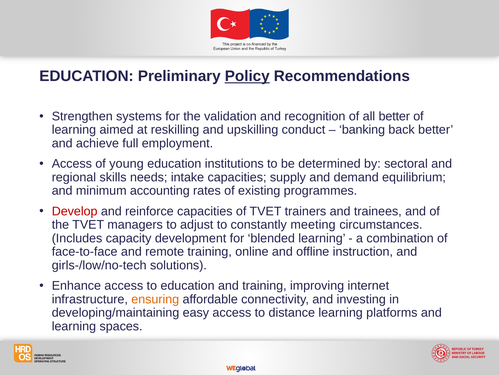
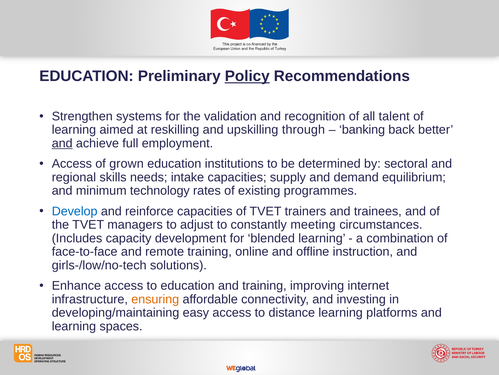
all better: better -> talent
conduct: conduct -> through
and at (62, 143) underline: none -> present
young: young -> grown
accounting: accounting -> technology
Develop colour: red -> blue
